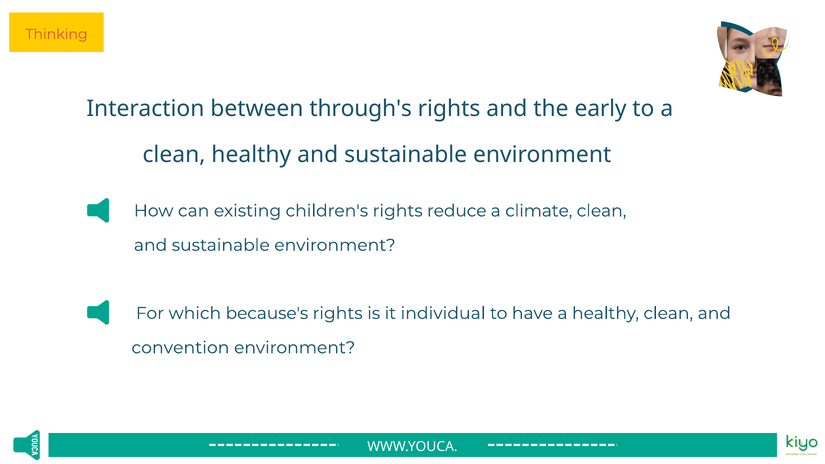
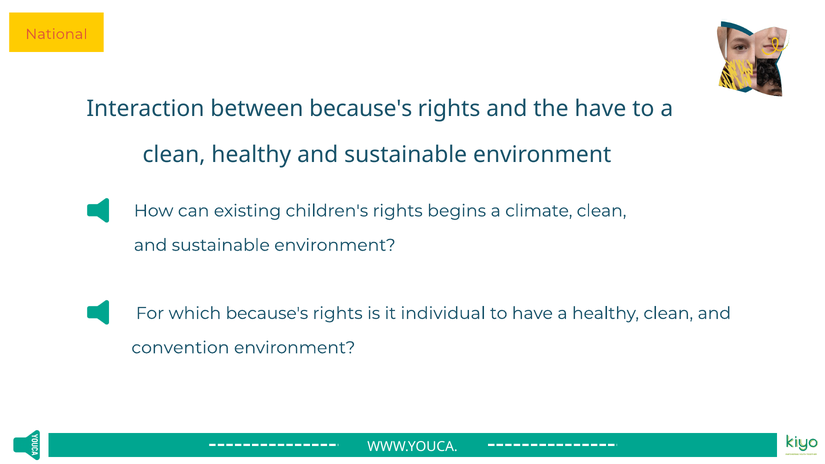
Thinking: Thinking -> National
between through's: through's -> because's
the early: early -> have
reduce: reduce -> begins
